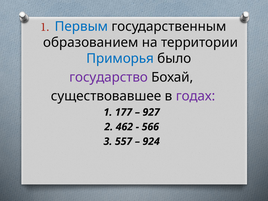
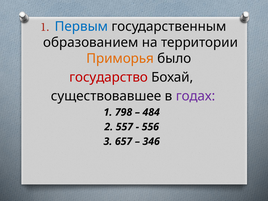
Приморья colour: blue -> orange
государство colour: purple -> red
177: 177 -> 798
927: 927 -> 484
462: 462 -> 557
566: 566 -> 556
557: 557 -> 657
924: 924 -> 346
